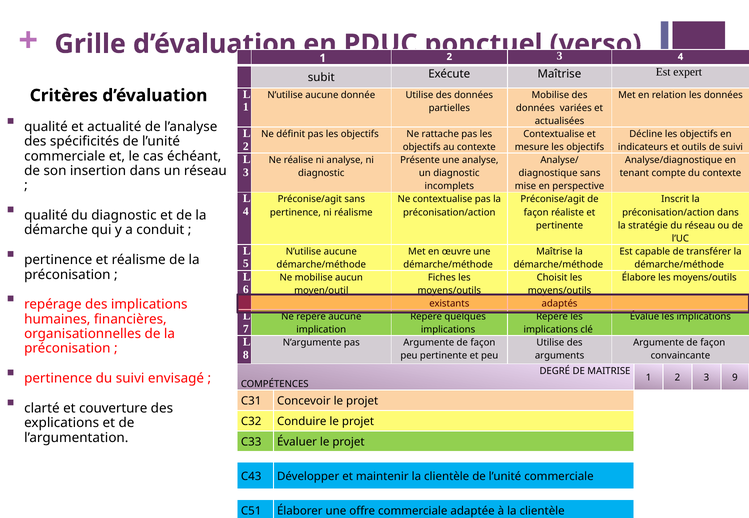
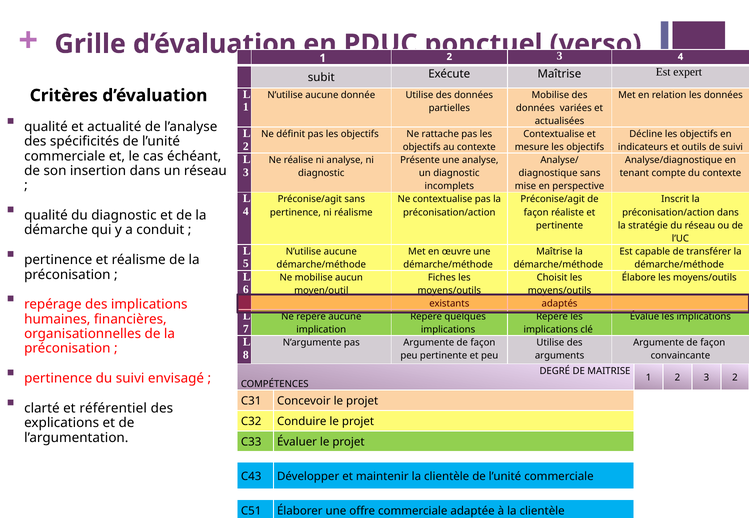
3 9: 9 -> 2
couverture: couverture -> référentiel
